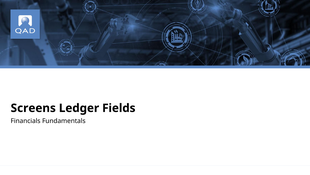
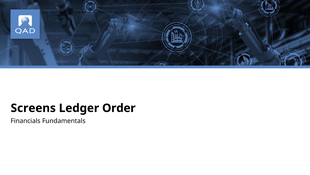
Fields: Fields -> Order
